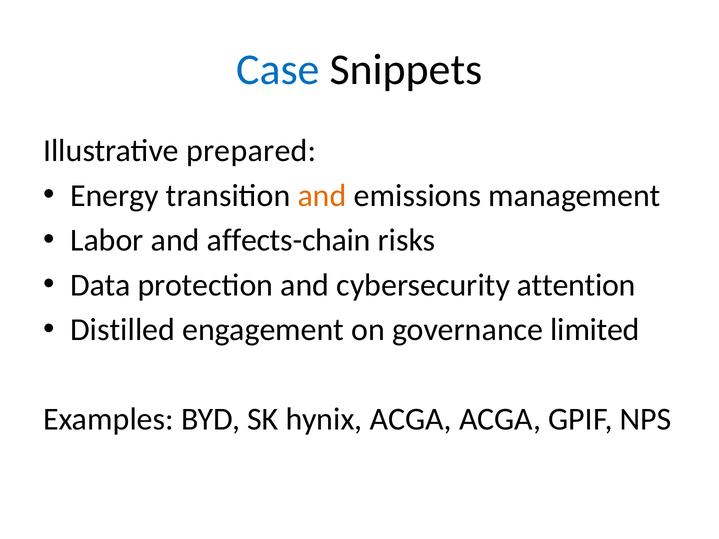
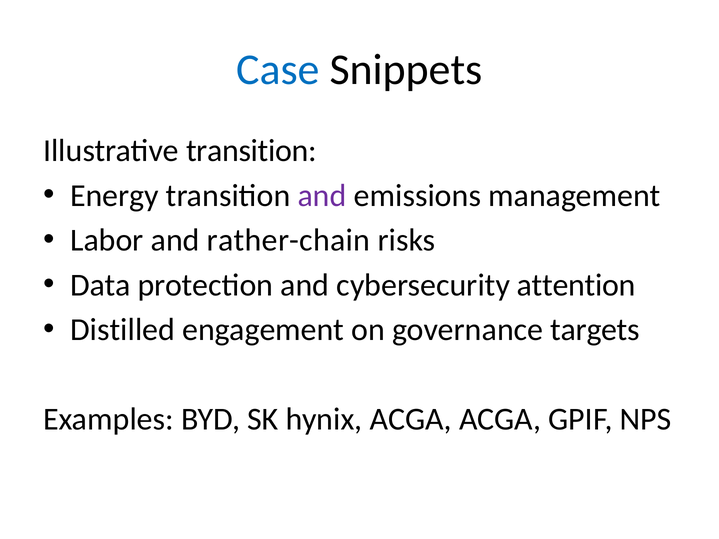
Illustrative prepared: prepared -> transition
and at (322, 196) colour: orange -> purple
affects-chain: affects-chain -> rather-chain
limited: limited -> targets
